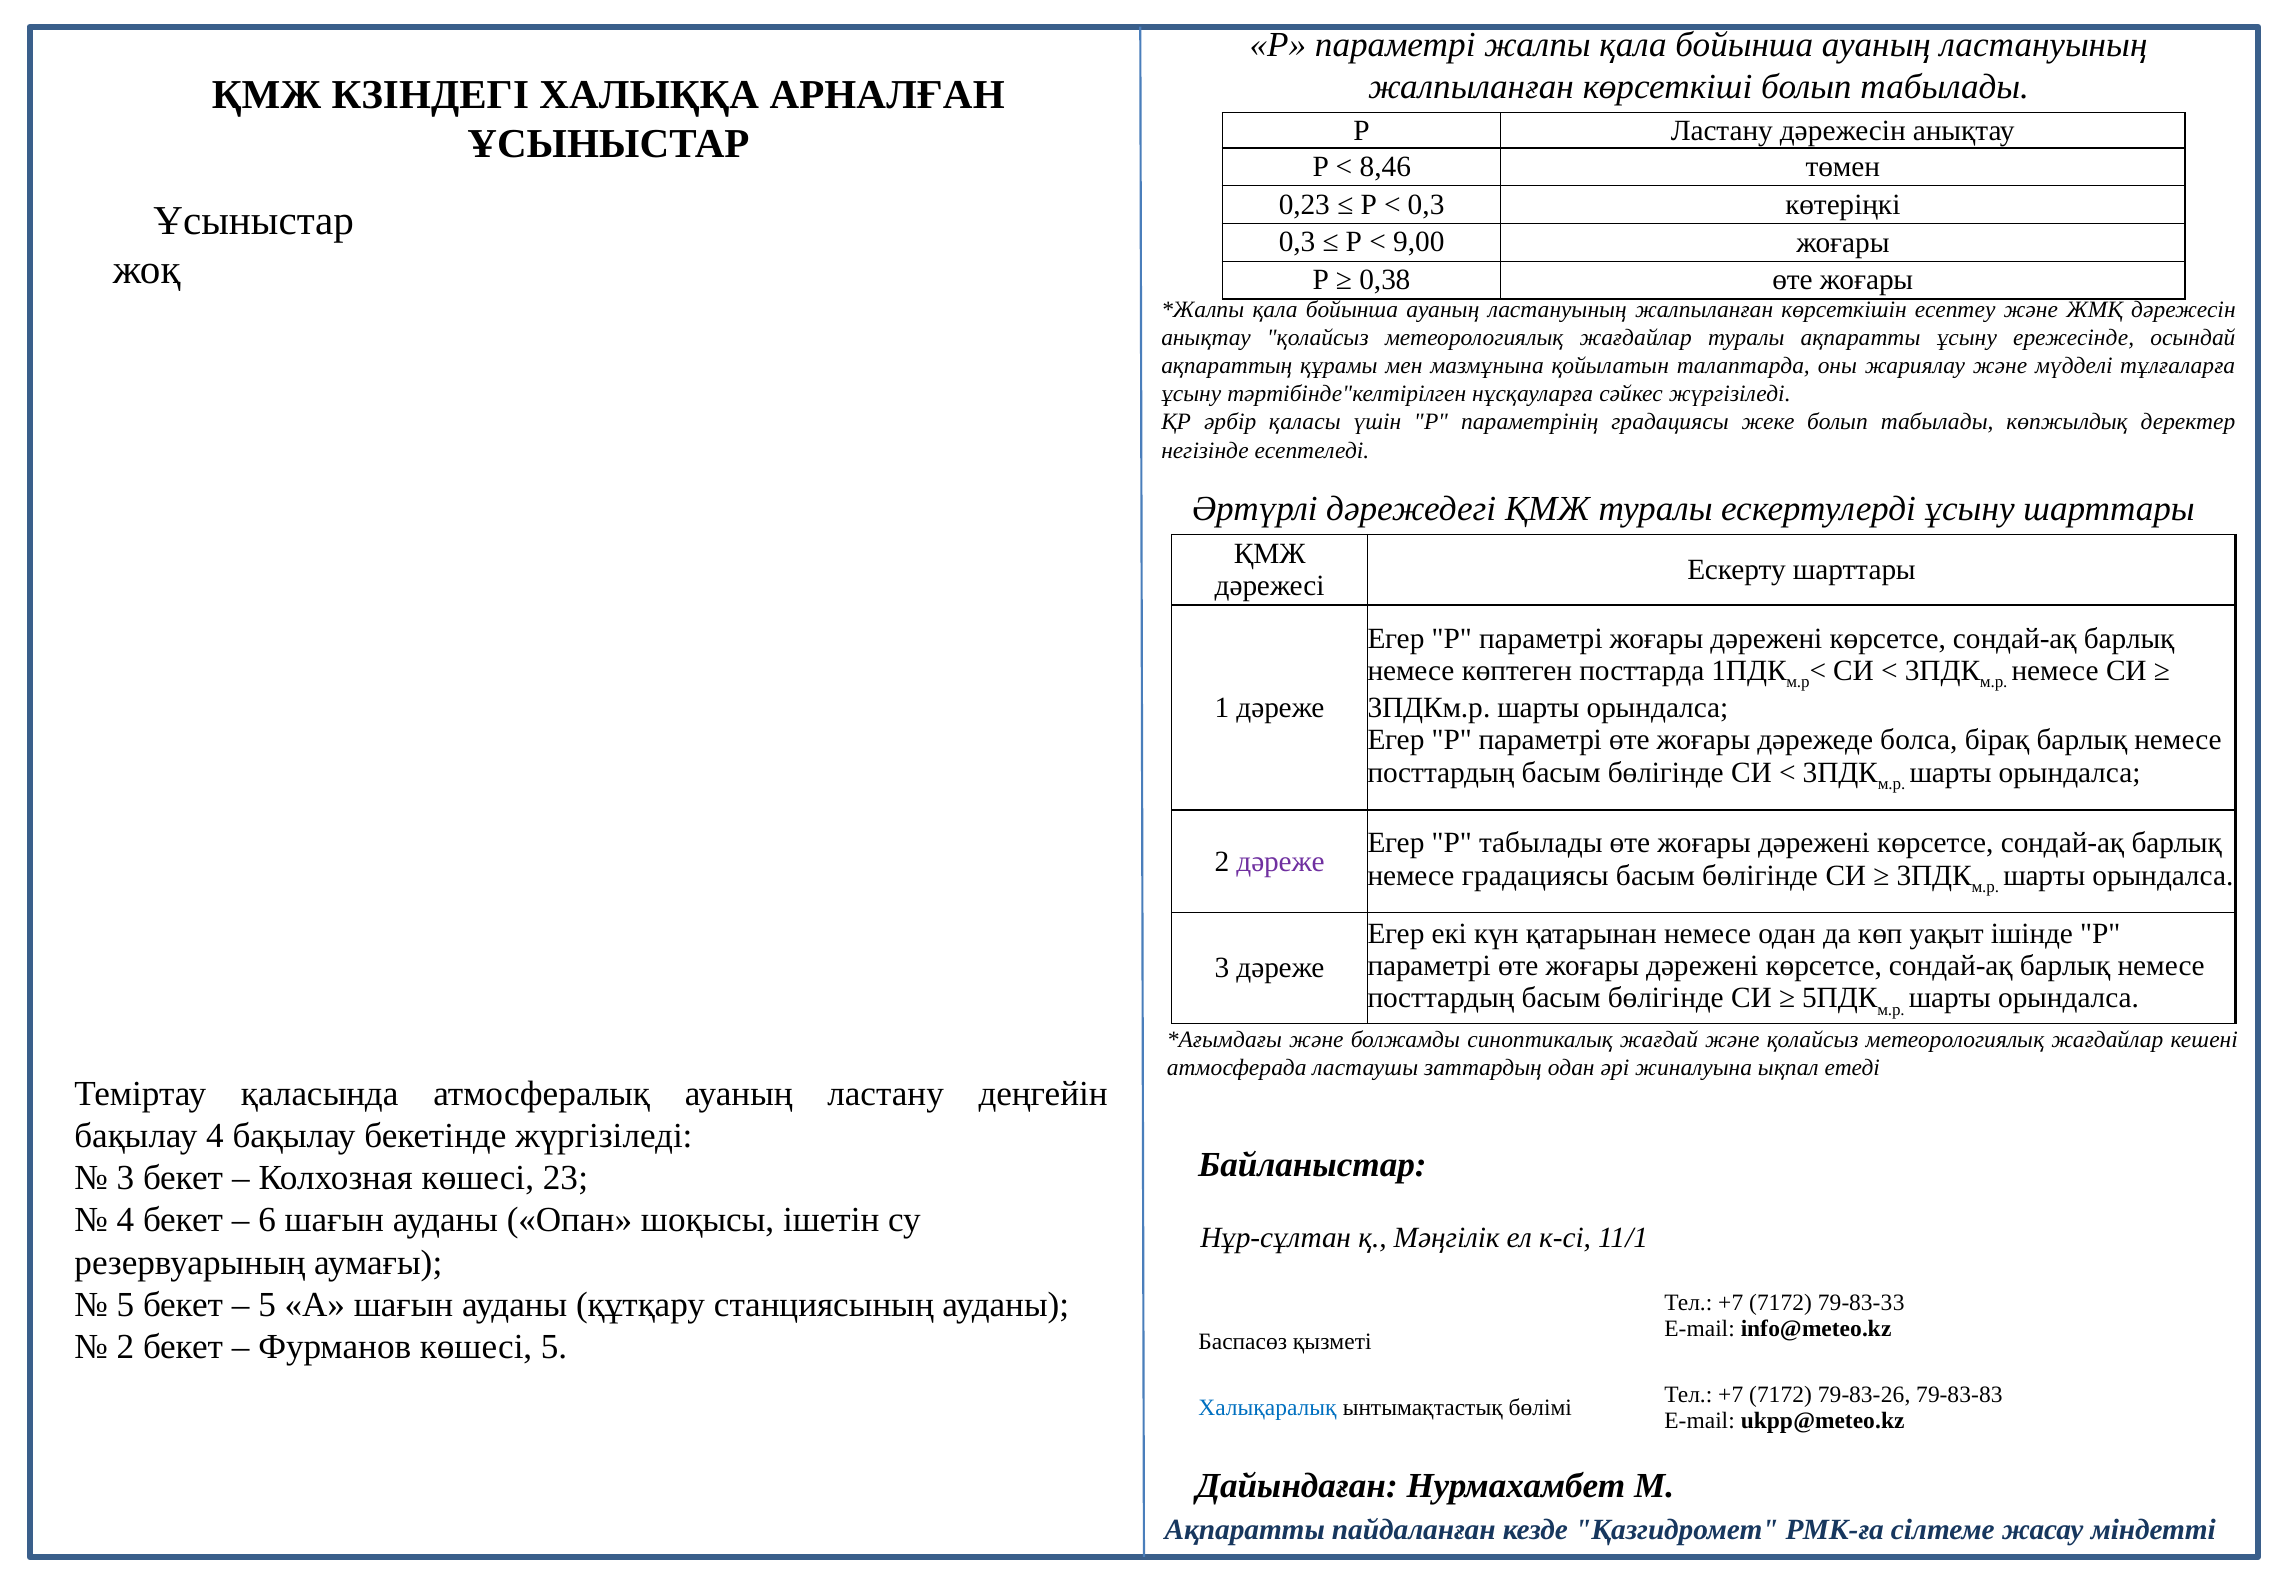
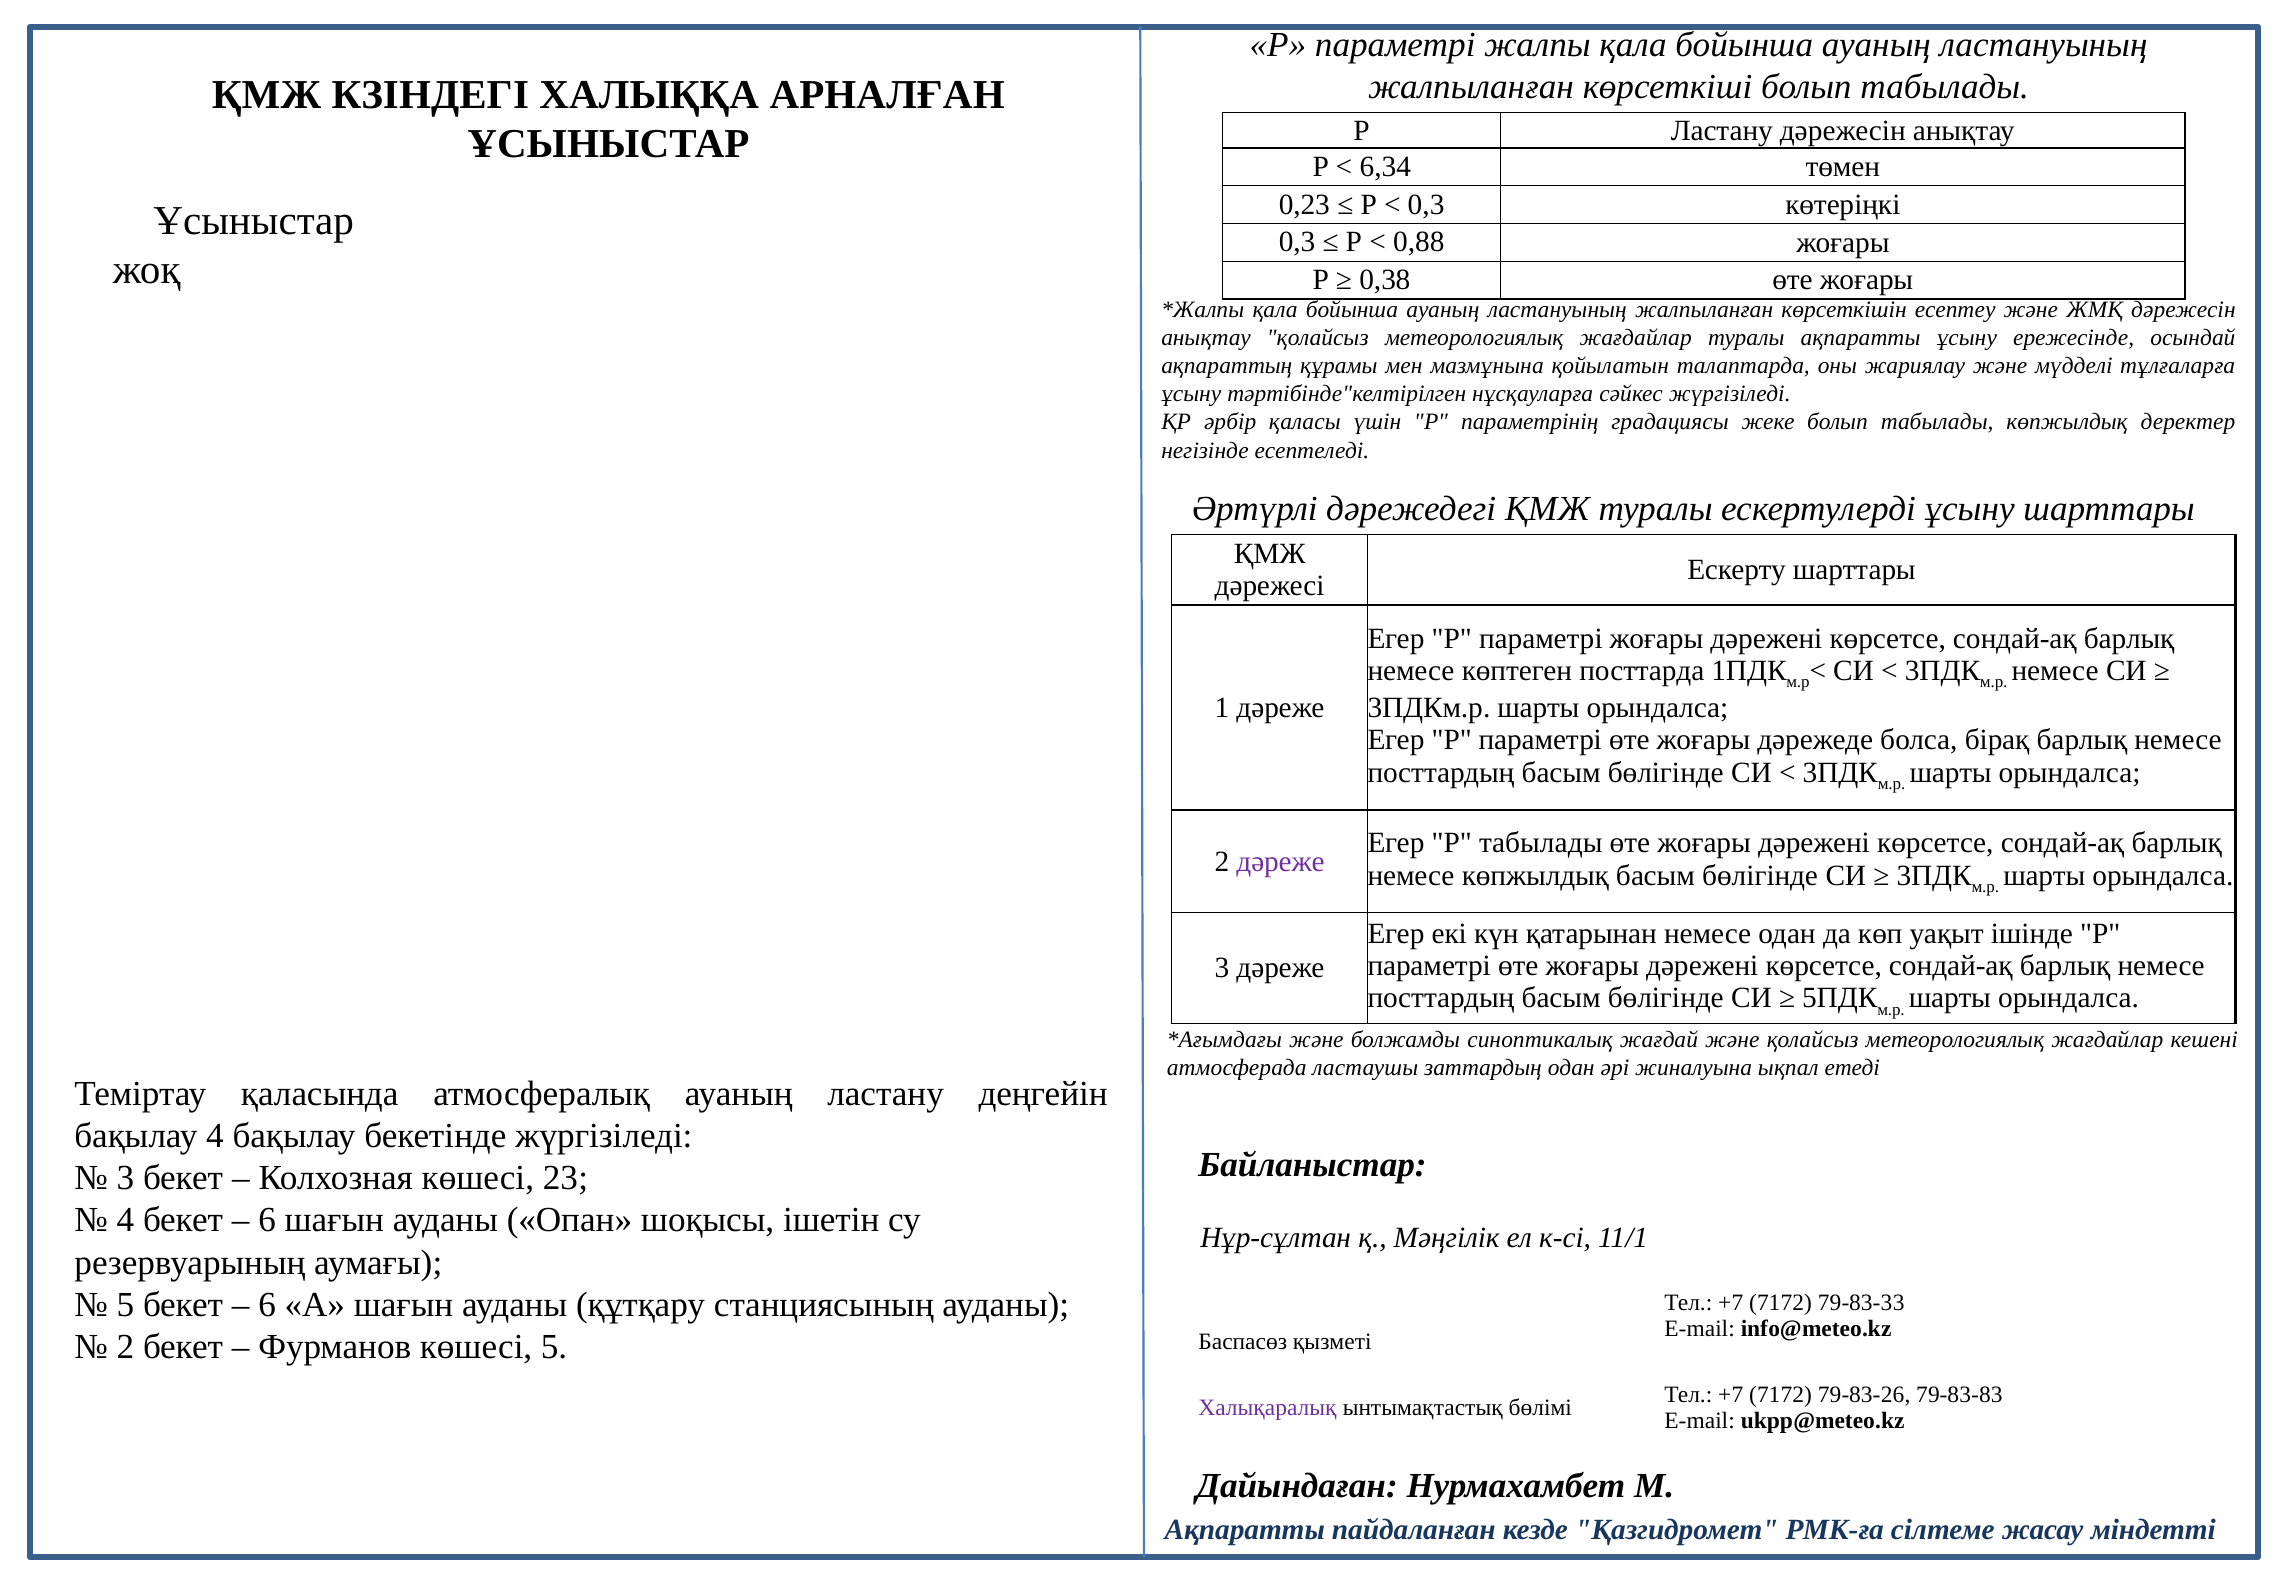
8,46: 8,46 -> 6,34
9,00: 9,00 -> 0,88
немесе градациясы: градациясы -> көпжылдық
5 at (267, 1305): 5 -> 6
Халықаралық colour: blue -> purple
